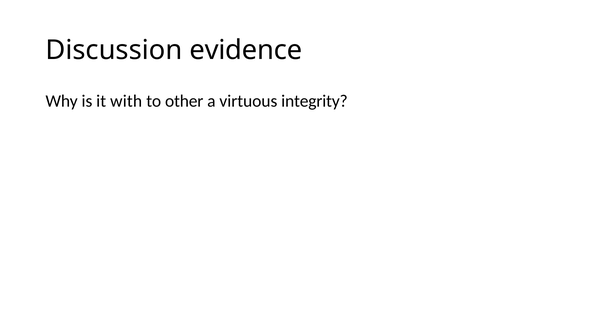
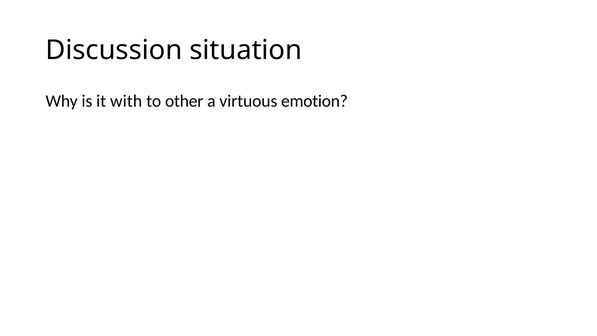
evidence: evidence -> situation
integrity: integrity -> emotion
